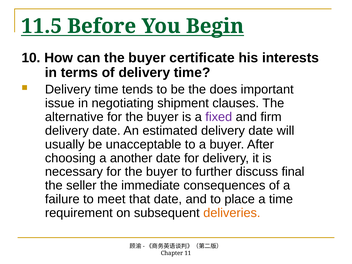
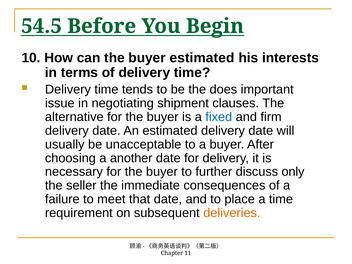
11.5: 11.5 -> 54.5
buyer certificate: certificate -> estimated
fixed colour: purple -> blue
final: final -> only
